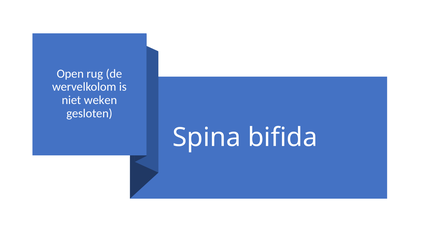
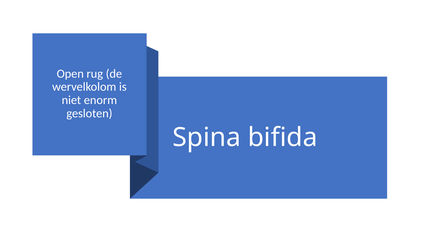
weken: weken -> enorm
